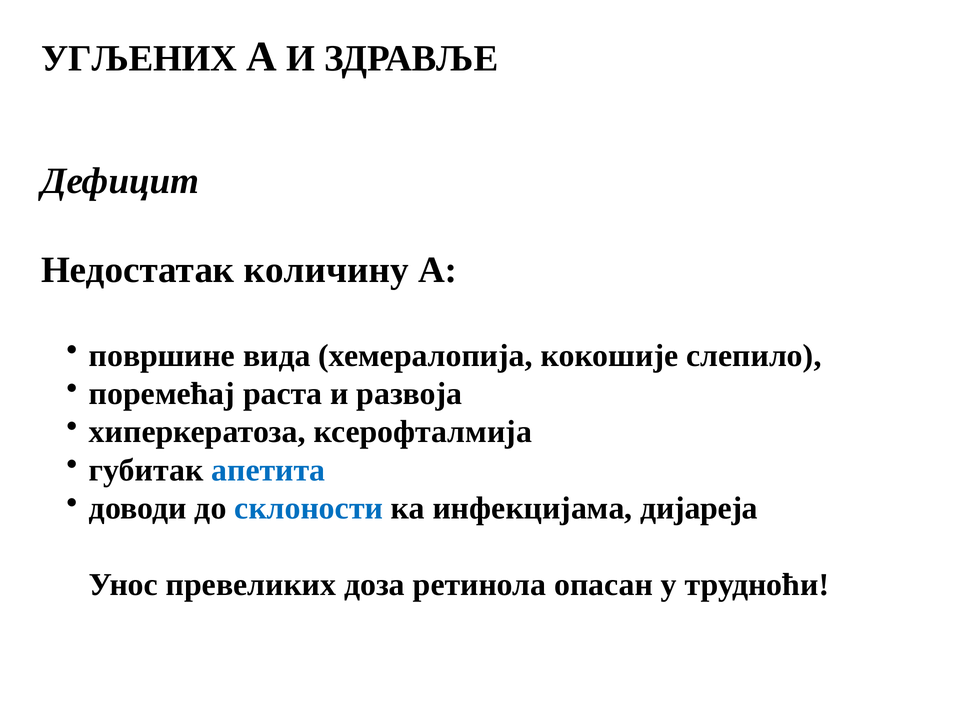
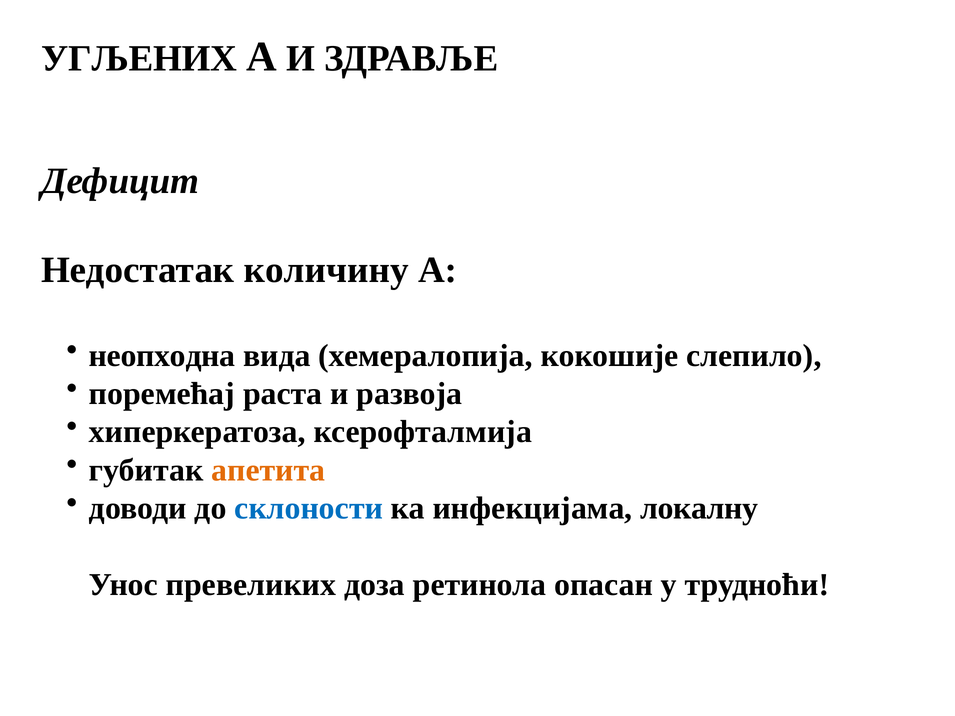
површине: површине -> неопходна
апетита colour: blue -> orange
дијареја: дијареја -> локалну
